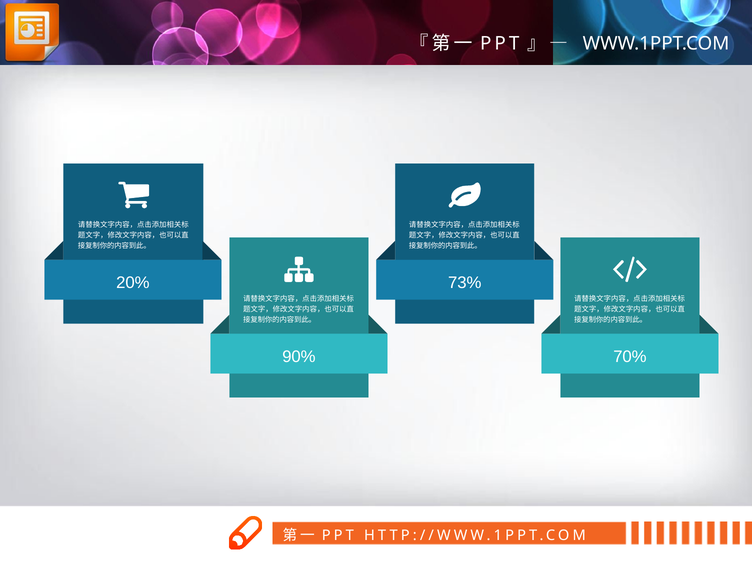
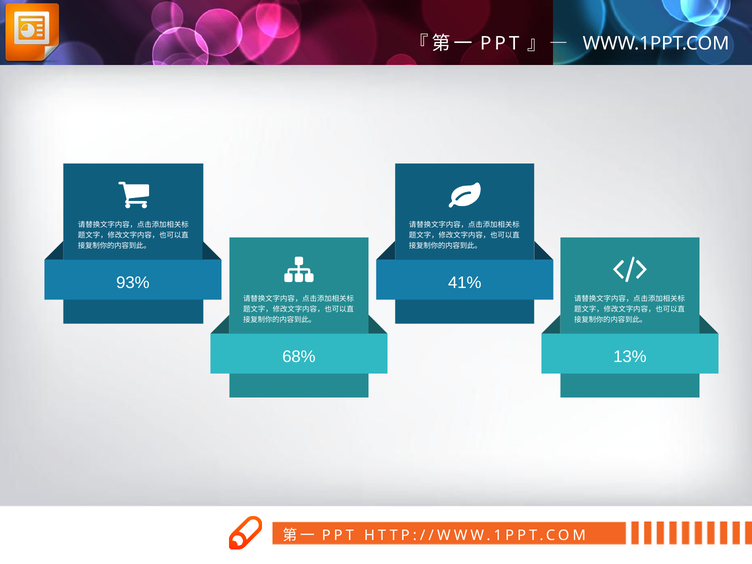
20%: 20% -> 93%
73%: 73% -> 41%
90%: 90% -> 68%
70%: 70% -> 13%
